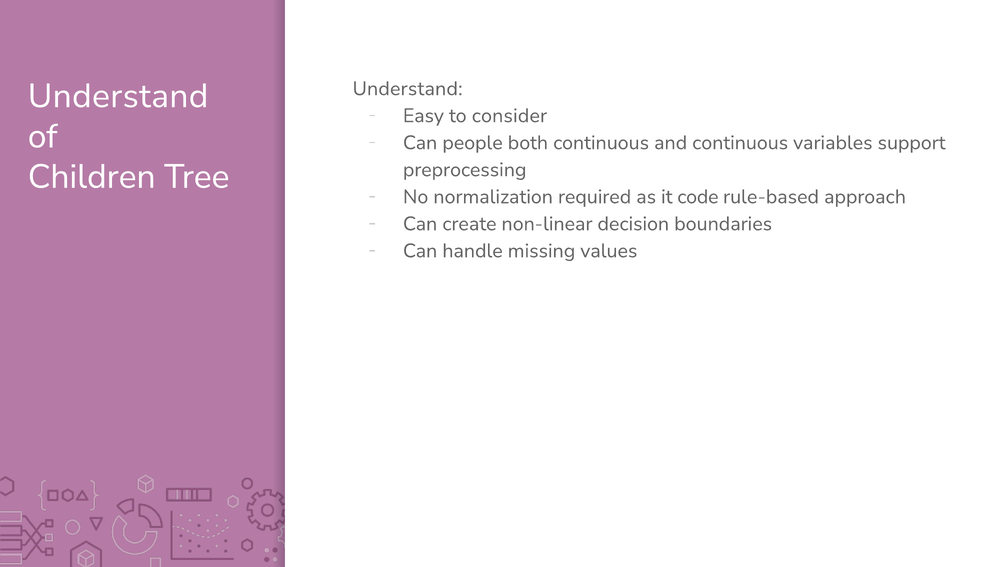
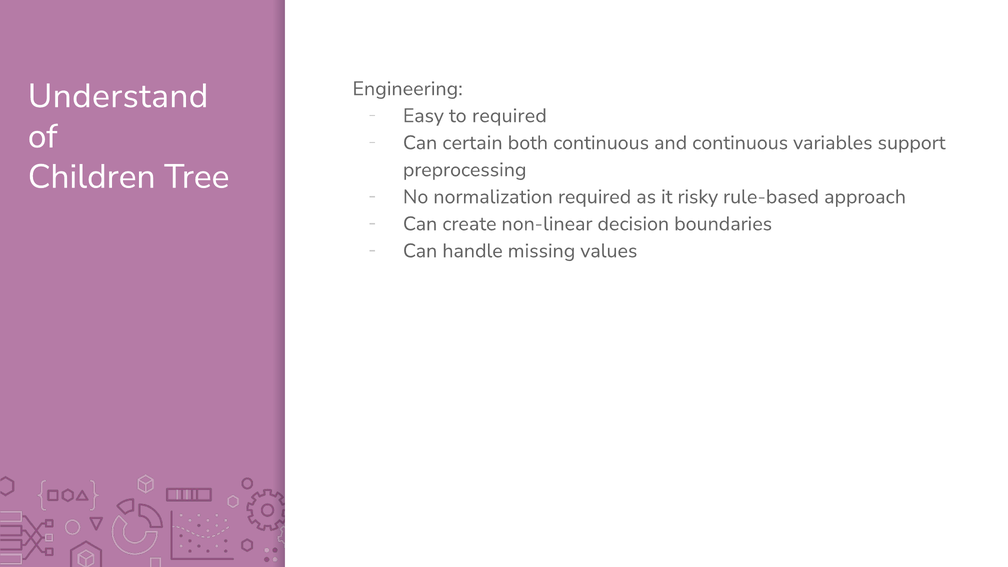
Understand at (408, 89): Understand -> Engineering
to consider: consider -> required
people: people -> certain
code: code -> risky
